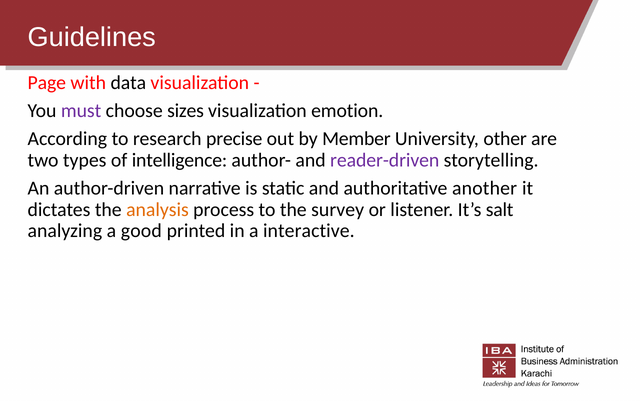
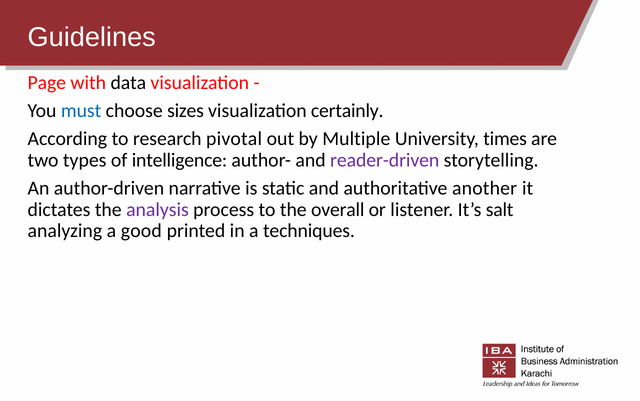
must colour: purple -> blue
emotion: emotion -> certainly
precise: precise -> pivotal
Member: Member -> Multiple
other: other -> times
analysis colour: orange -> purple
survey: survey -> overall
interactive: interactive -> techniques
